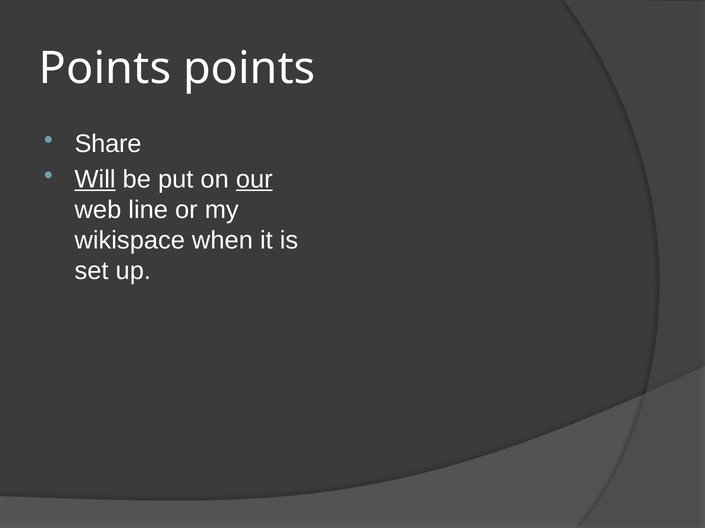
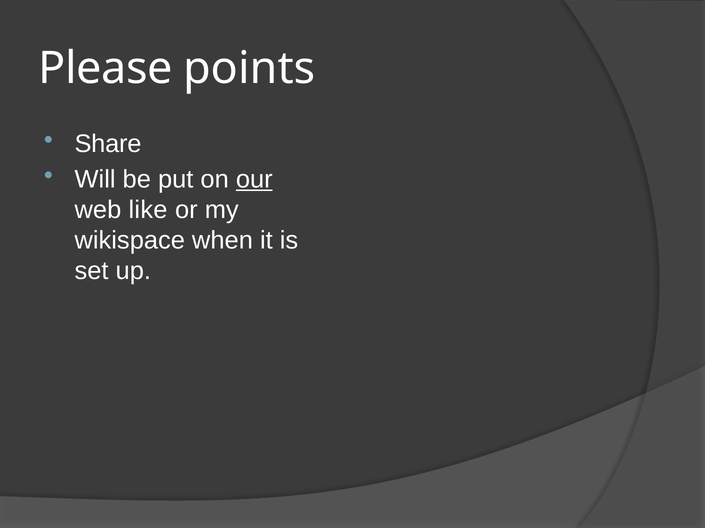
Points at (105, 68): Points -> Please
Will underline: present -> none
line: line -> like
